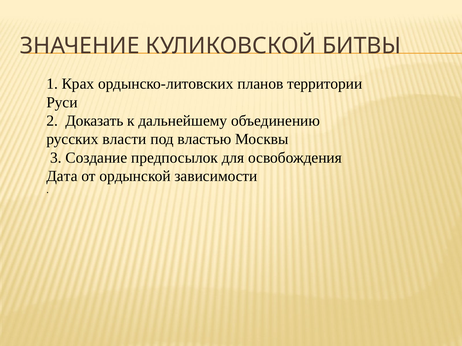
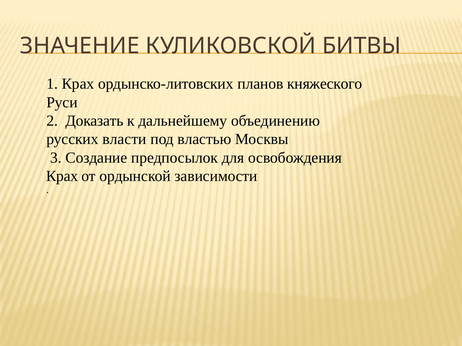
территории: территории -> княжеского
Дата at (62, 176): Дата -> Крах
